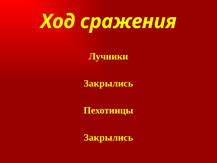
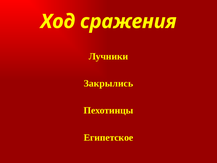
Закрылись at (108, 137): Закрылись -> Египетское
